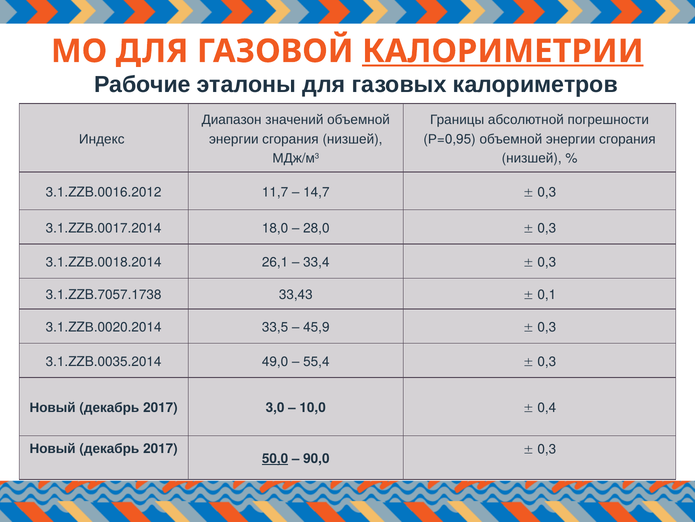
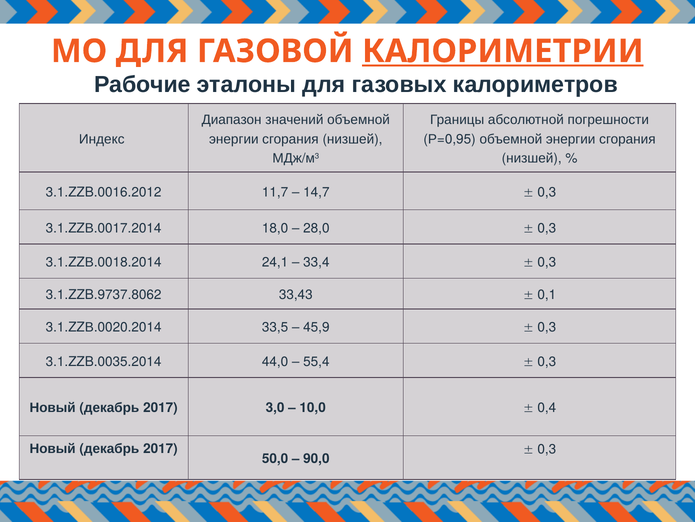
26,1: 26,1 -> 24,1
3.1.ZZB.7057.1738: 3.1.ZZB.7057.1738 -> 3.1.ZZB.9737.8062
49,0: 49,0 -> 44,0
50,0 underline: present -> none
